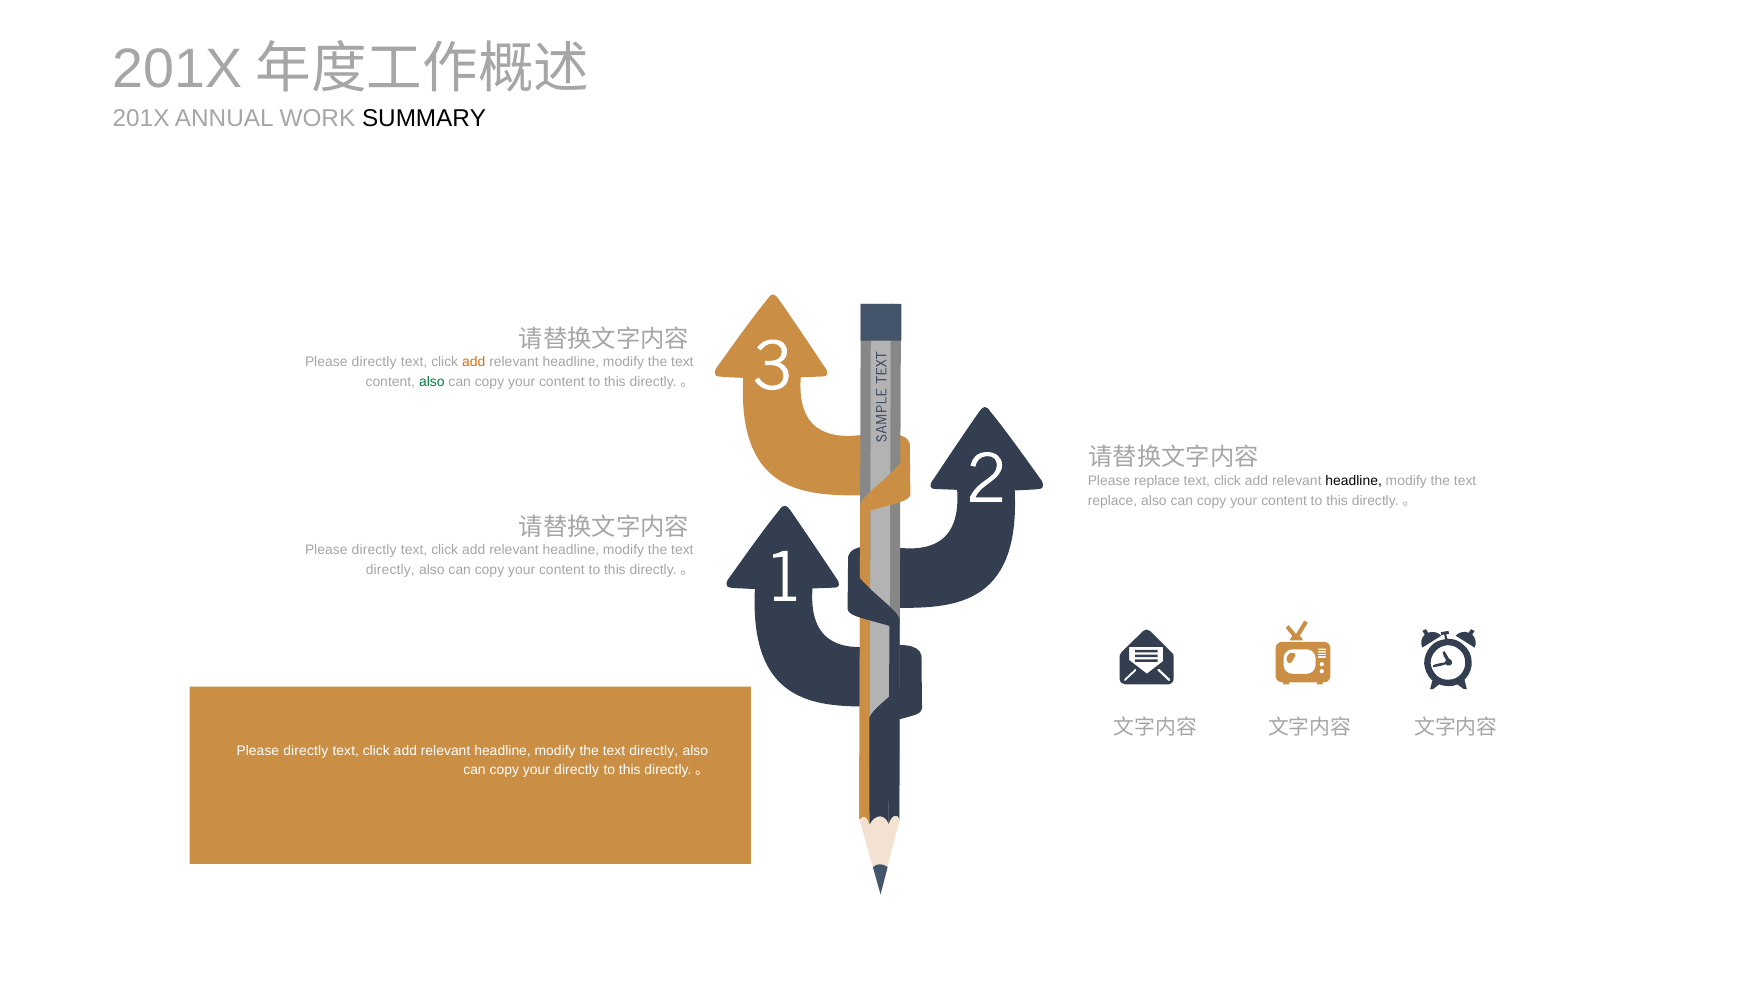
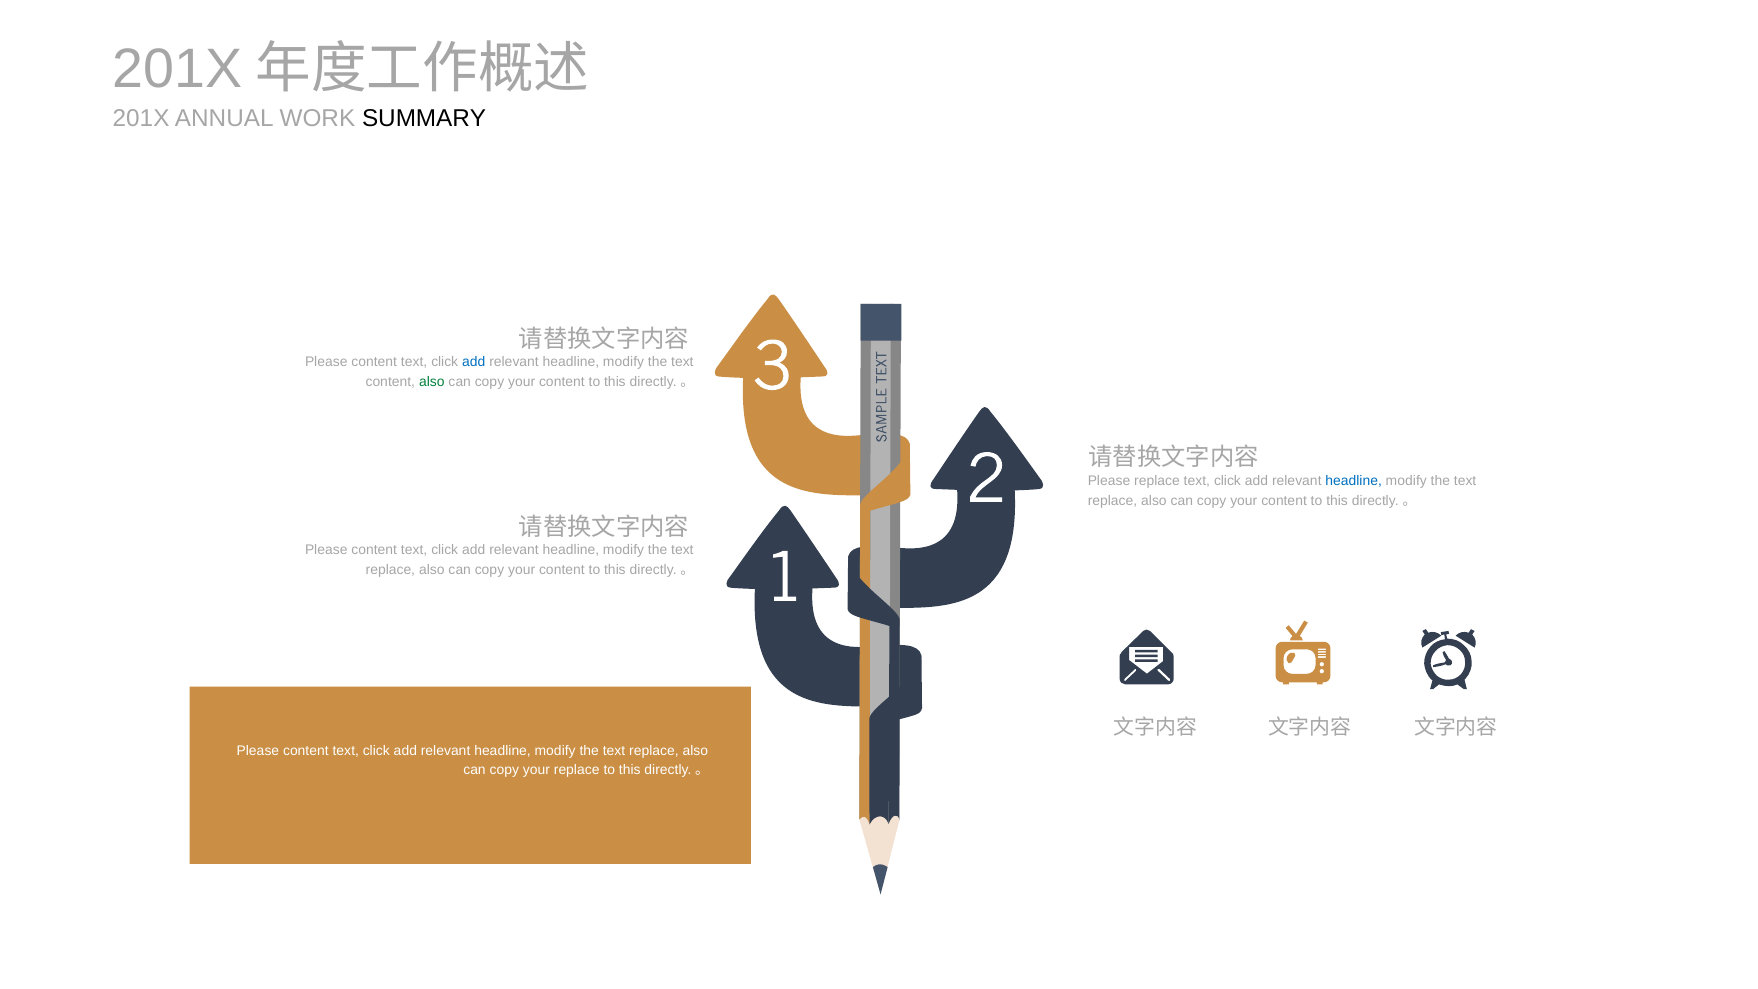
directly at (374, 362): directly -> content
add at (474, 362) colour: orange -> blue
headline at (1354, 481) colour: black -> blue
directly at (374, 550): directly -> content
directly at (390, 570): directly -> replace
directly at (306, 750): directly -> content
directly at (654, 750): directly -> replace
your directly: directly -> replace
